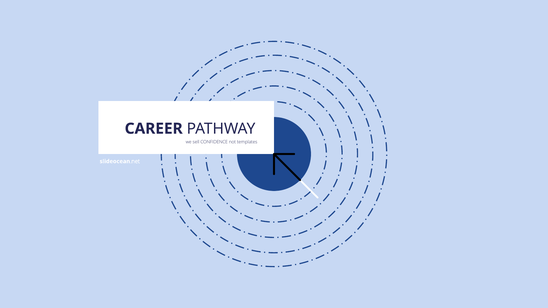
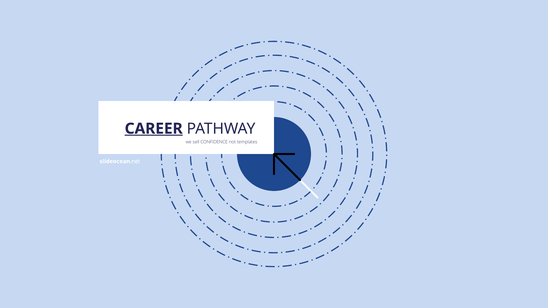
CAREER underline: none -> present
